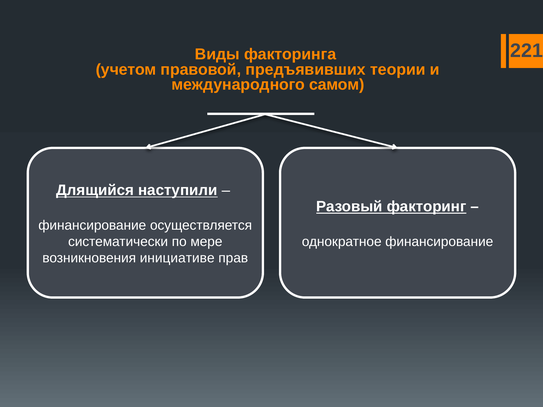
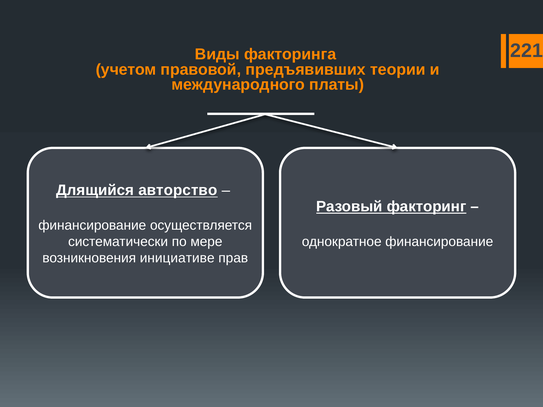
самом: самом -> платы
наступили: наступили -> авторство
